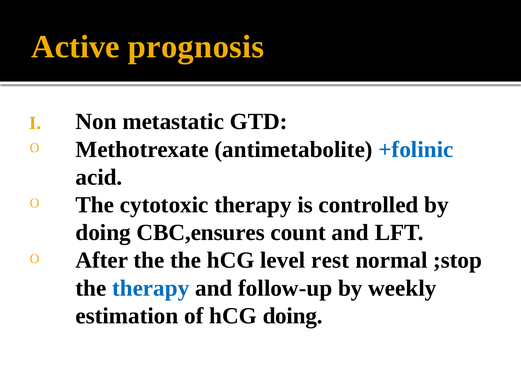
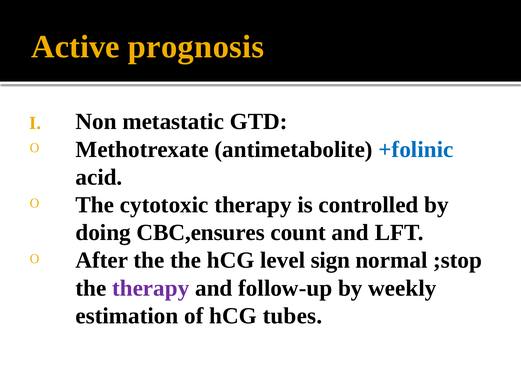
rest: rest -> sign
therapy at (151, 289) colour: blue -> purple
hCG doing: doing -> tubes
